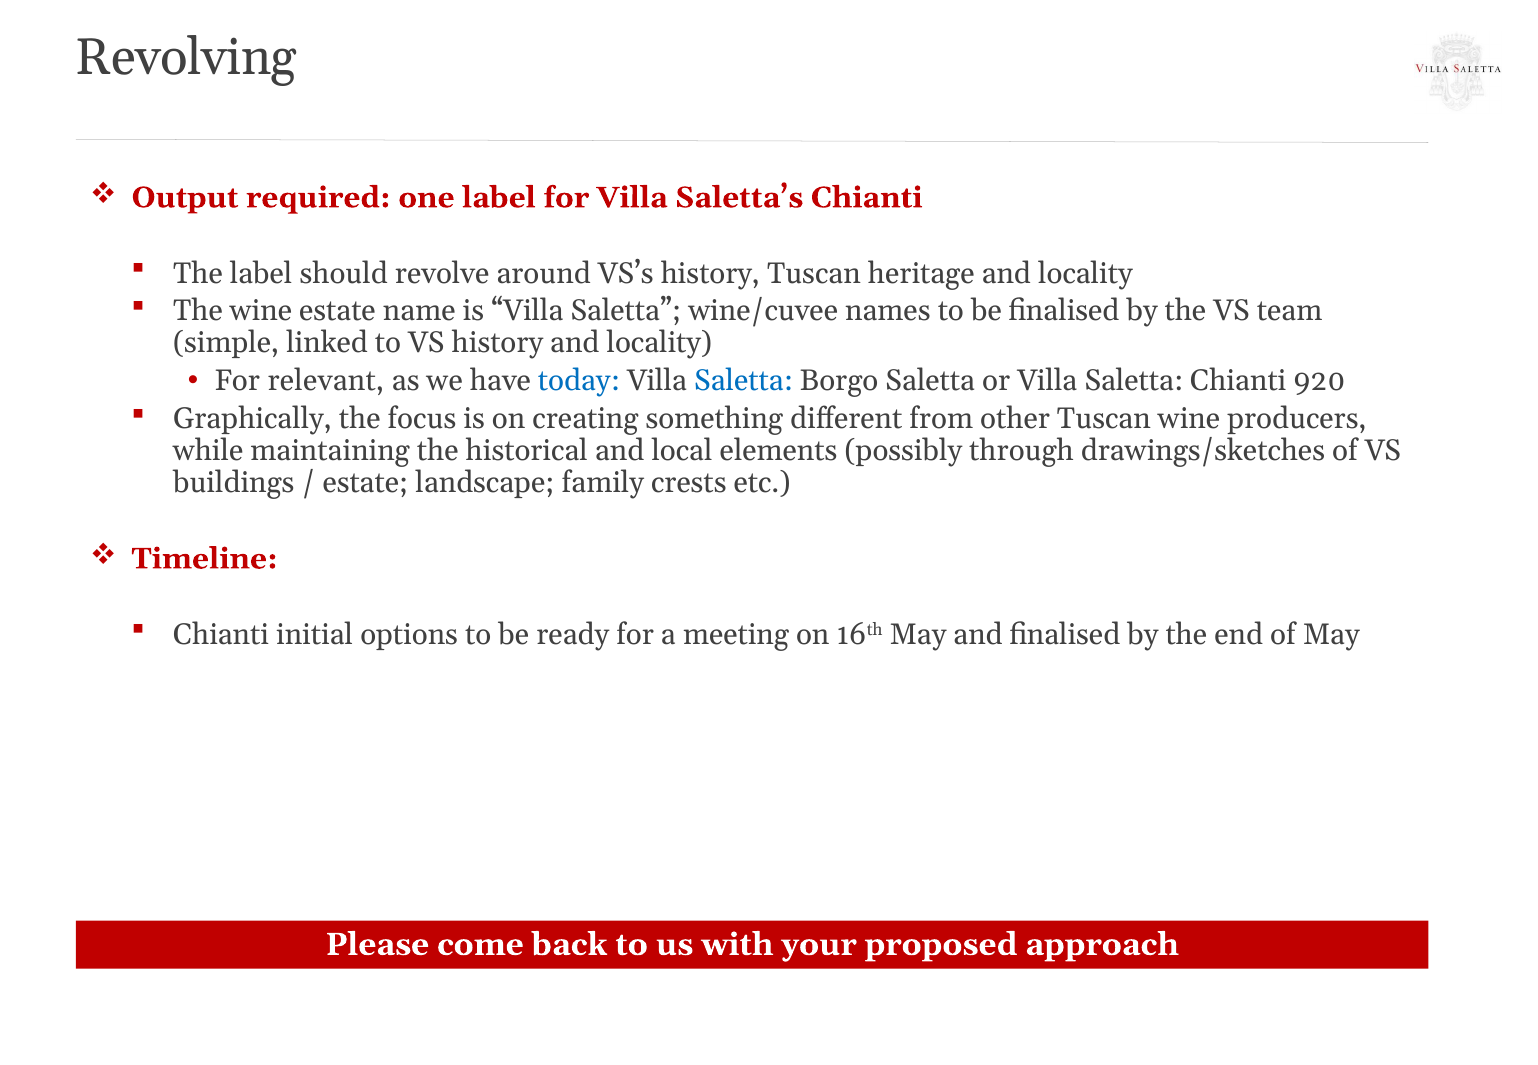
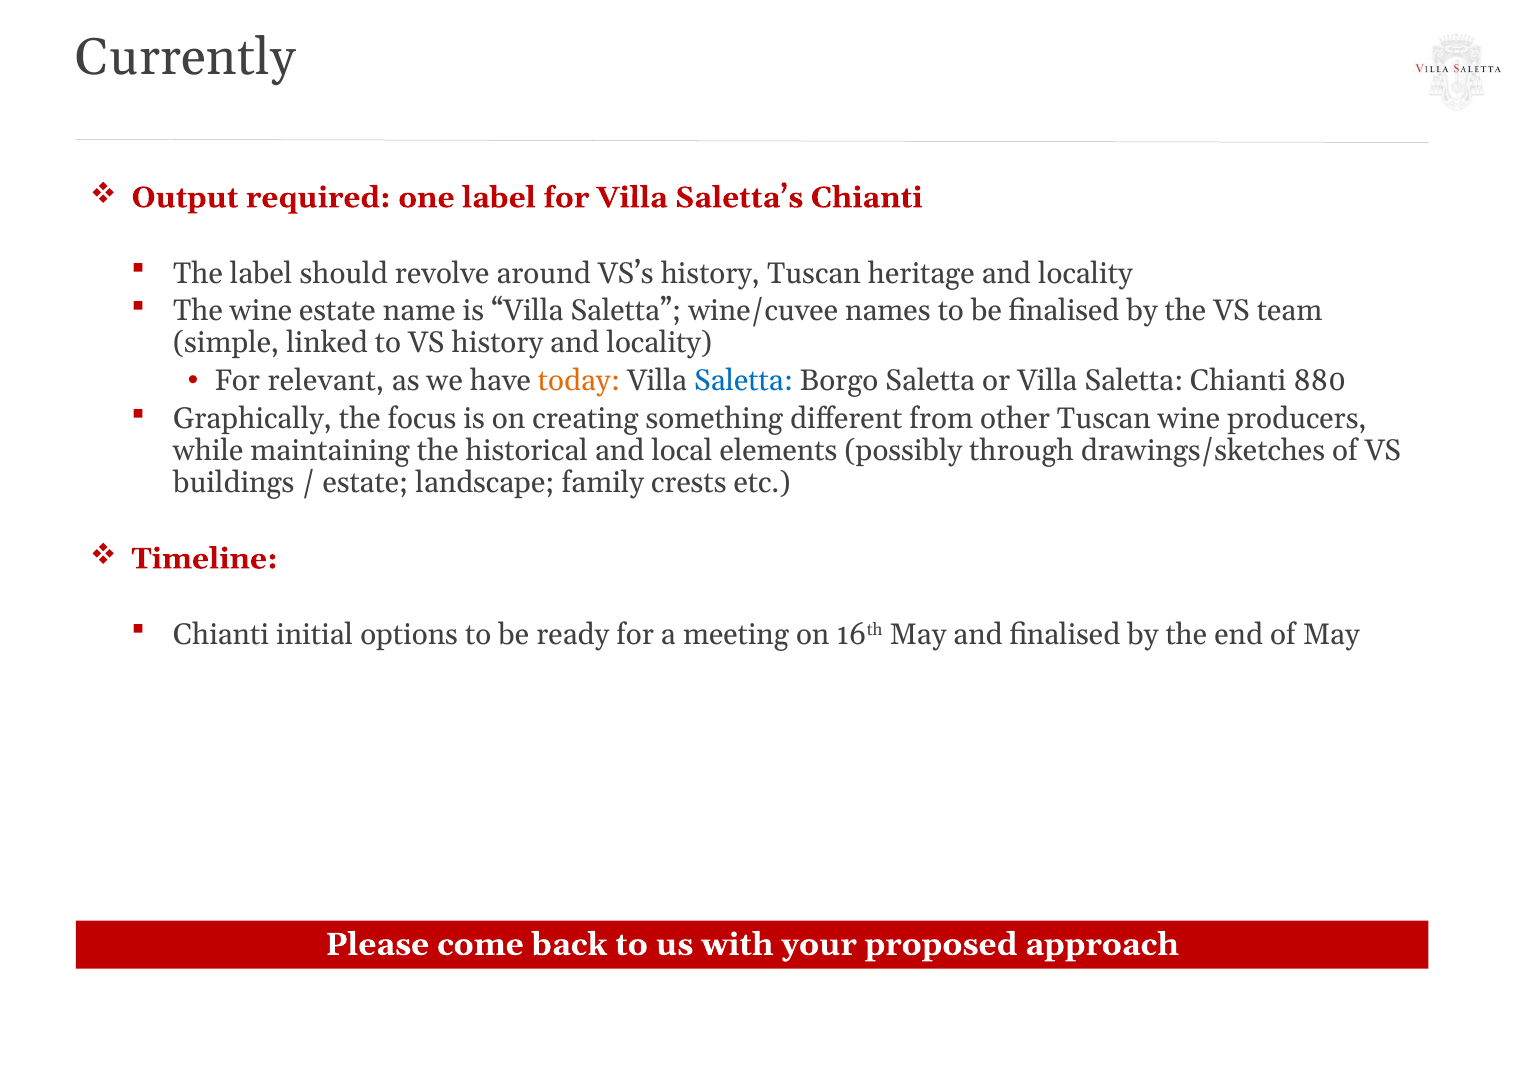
Revolving: Revolving -> Currently
today colour: blue -> orange
920: 920 -> 880
